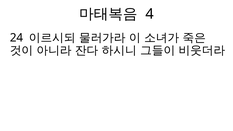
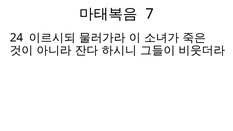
4: 4 -> 7
